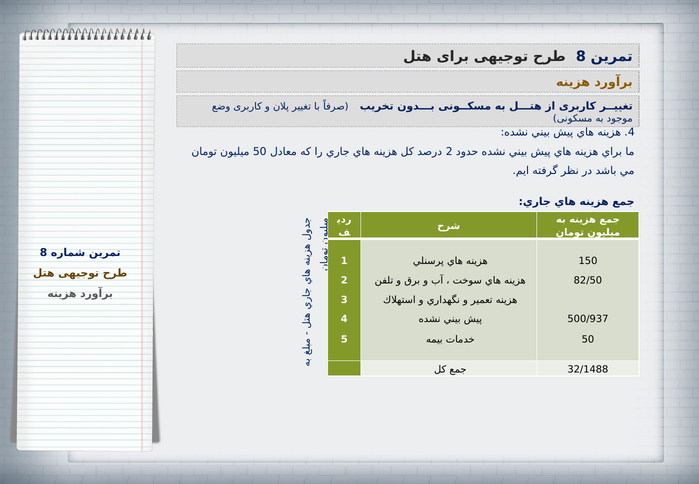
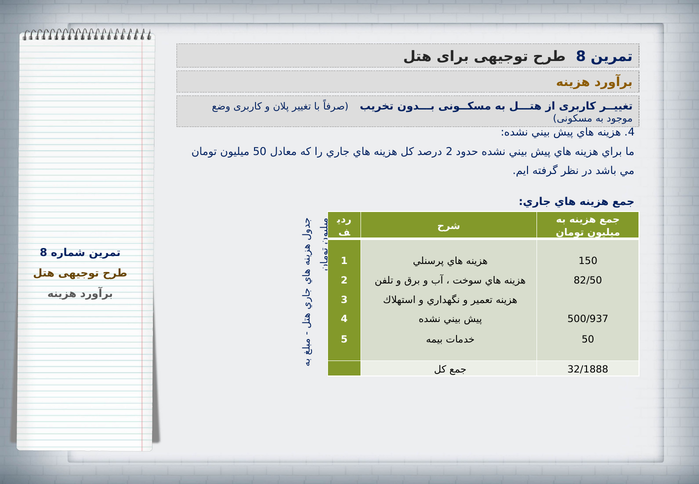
32/1488: 32/1488 -> 32/1888
